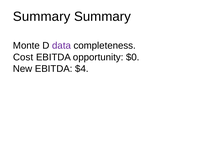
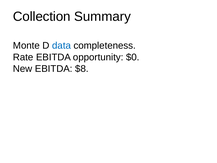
Summary at (42, 16): Summary -> Collection
data colour: purple -> blue
Cost: Cost -> Rate
$4: $4 -> $8
